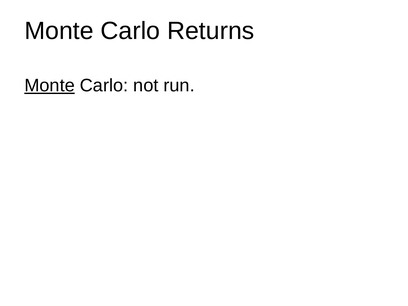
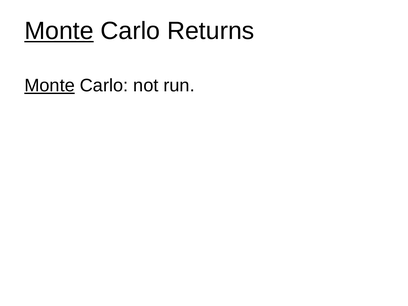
Monte at (59, 31) underline: none -> present
